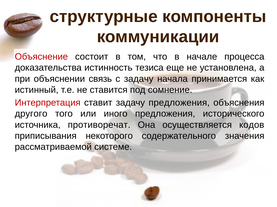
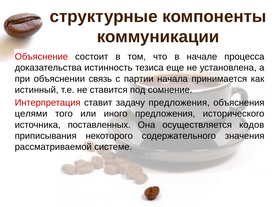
с задачу: задачу -> партии
другого: другого -> целями
противоречат: противоречат -> поставленных
